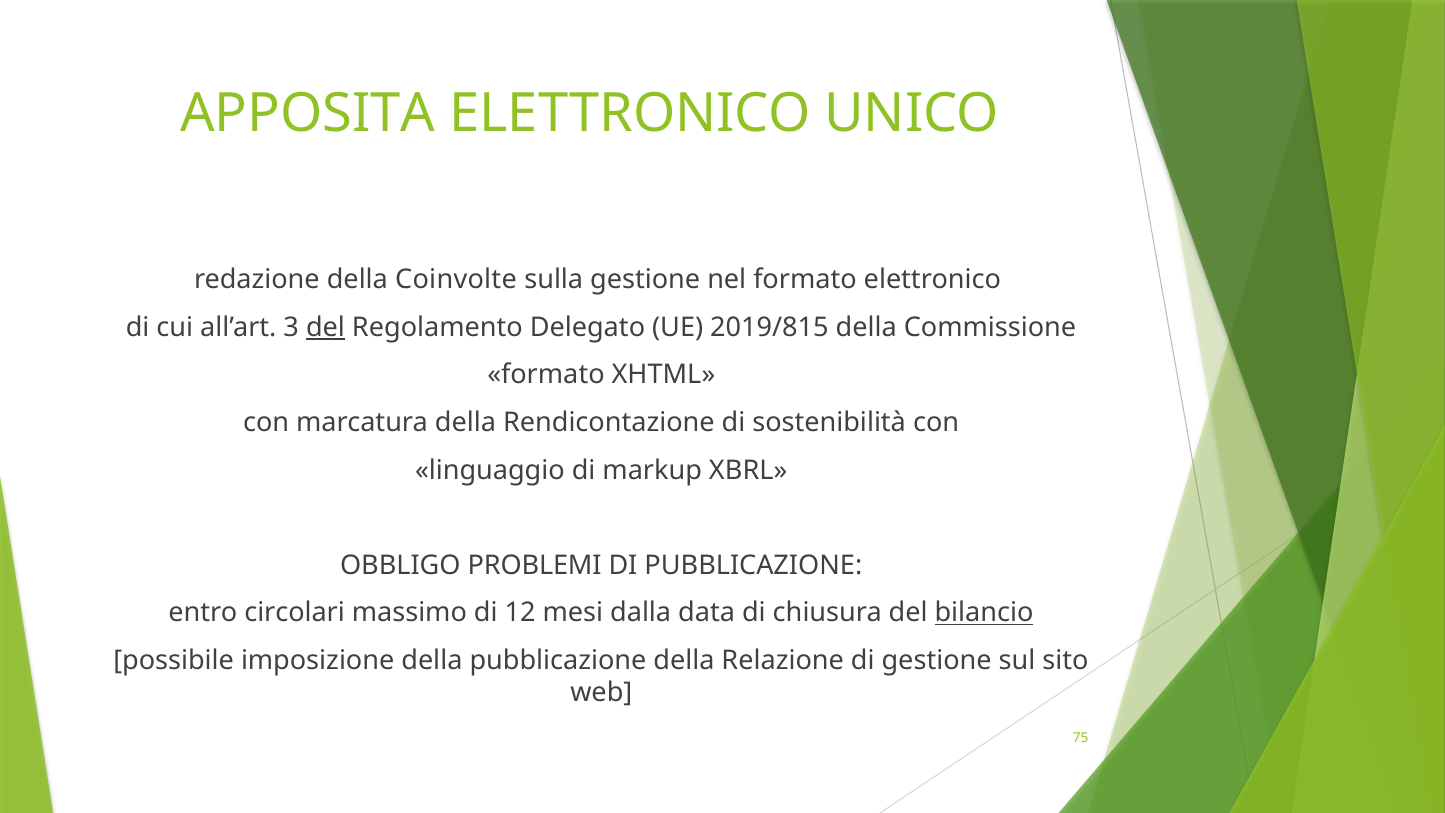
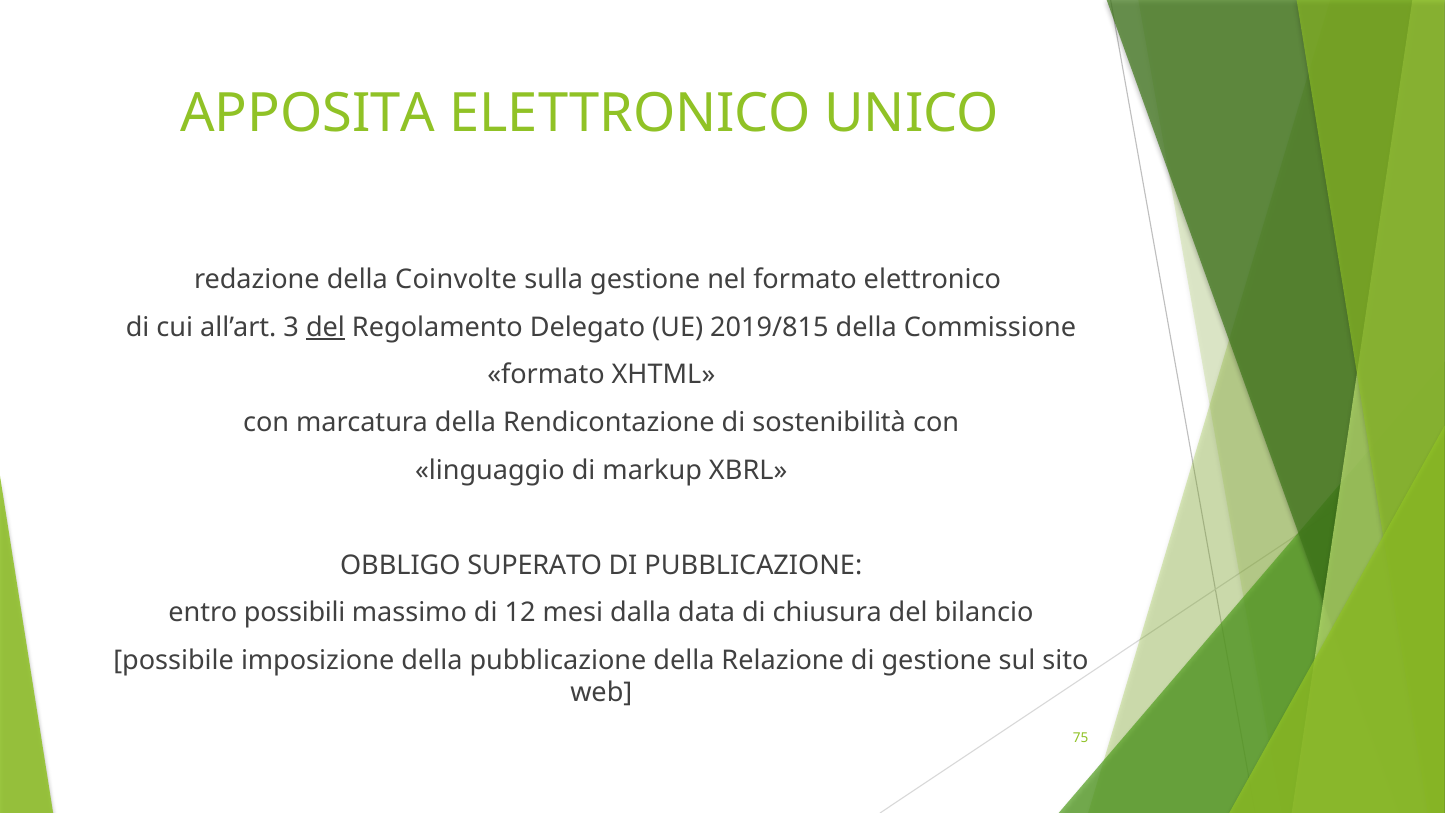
PROBLEMI: PROBLEMI -> SUPERATO
circolari: circolari -> possibili
bilancio underline: present -> none
